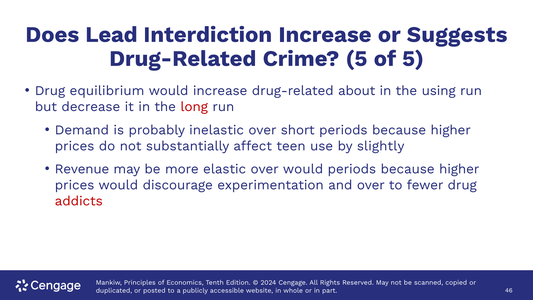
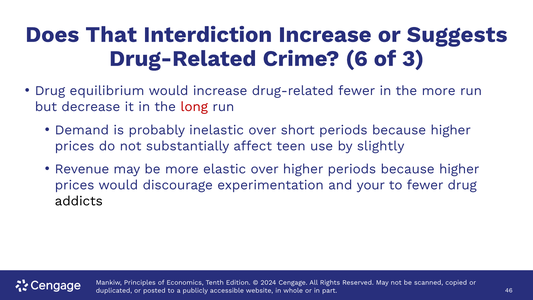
Lead: Lead -> That
Crime 5: 5 -> 6
of 5: 5 -> 3
drug-related about: about -> fewer
the using: using -> more
over would: would -> higher
and over: over -> your
addicts colour: red -> black
